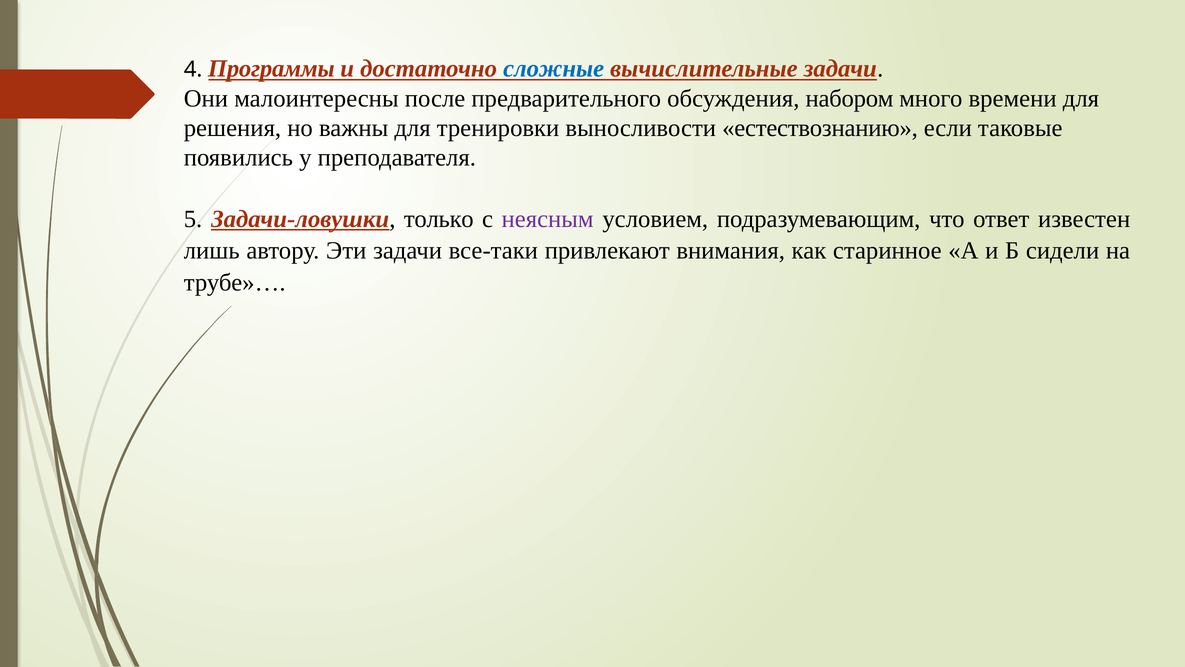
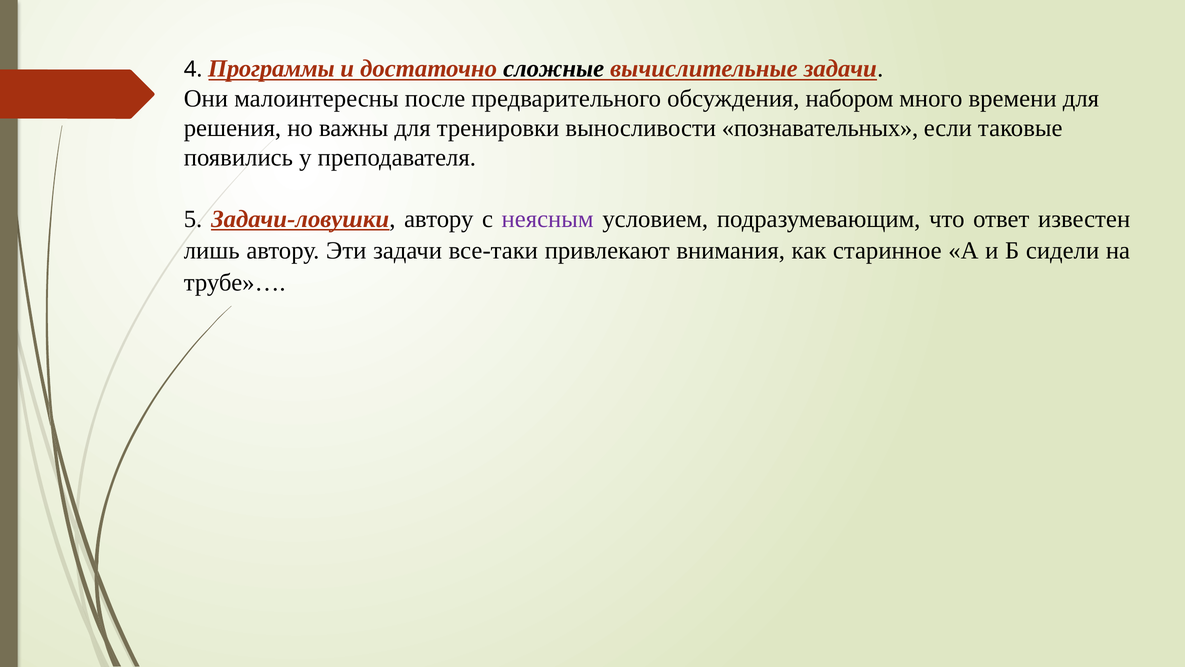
сложные colour: blue -> black
естествознанию: естествознанию -> познавательных
Задачи-ловушки только: только -> автору
